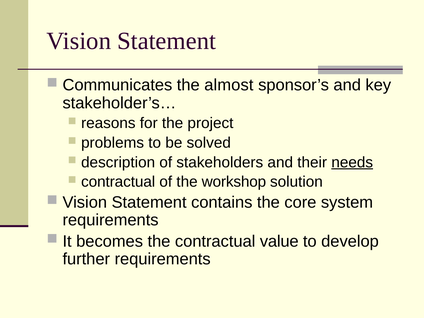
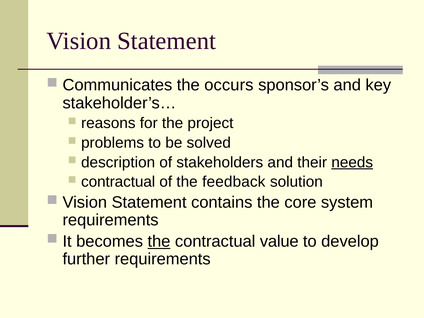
almost: almost -> occurs
workshop: workshop -> feedback
the at (159, 241) underline: none -> present
